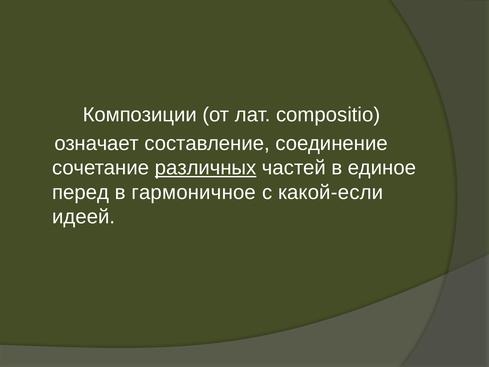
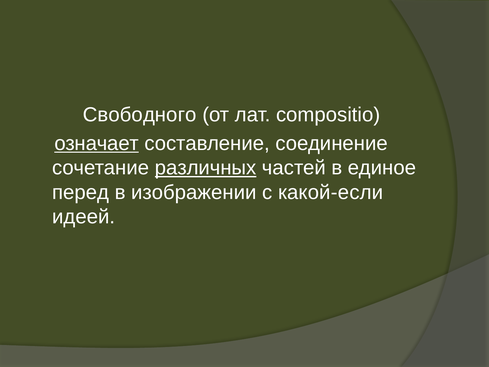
Композиции: Композиции -> Свободного
означает underline: none -> present
гармоничное: гармоничное -> изображении
